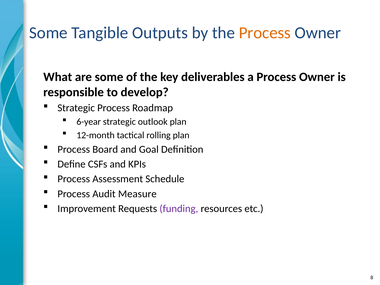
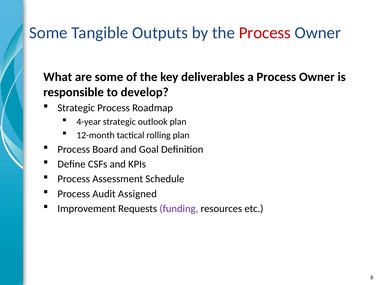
Process at (265, 33) colour: orange -> red
6-year: 6-year -> 4-year
Measure: Measure -> Assigned
